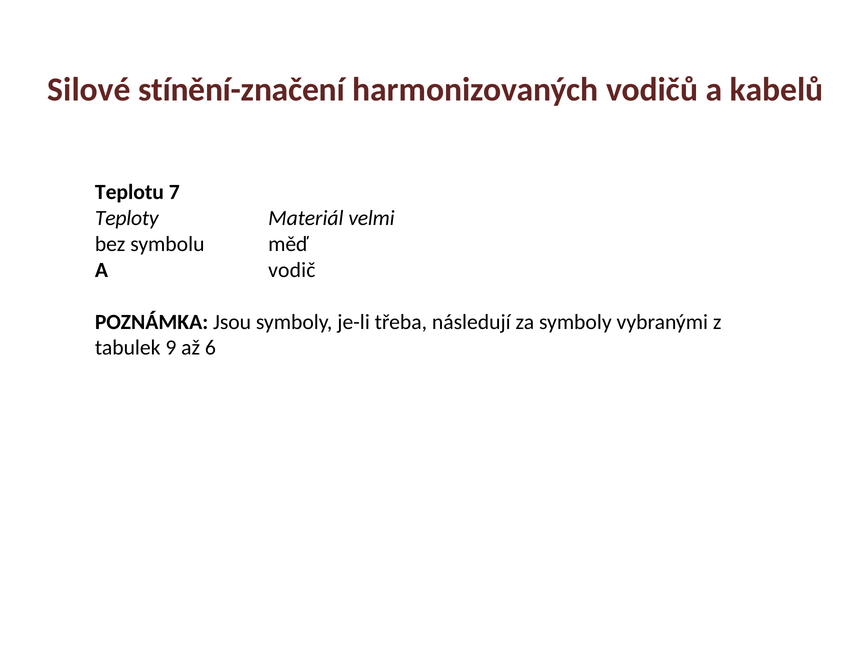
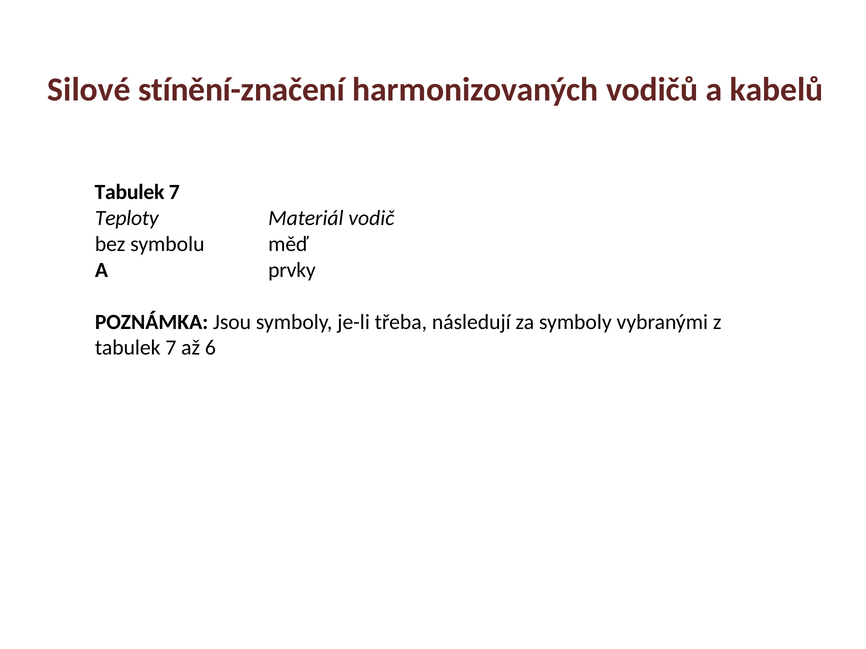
Teplotu at (129, 192): Teplotu -> Tabulek
velmi: velmi -> vodič
vodič: vodič -> prvky
9 at (171, 348): 9 -> 7
